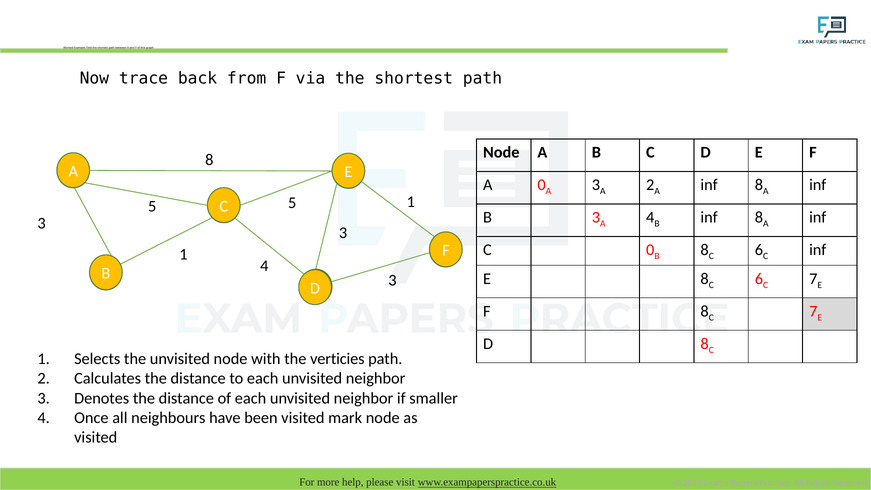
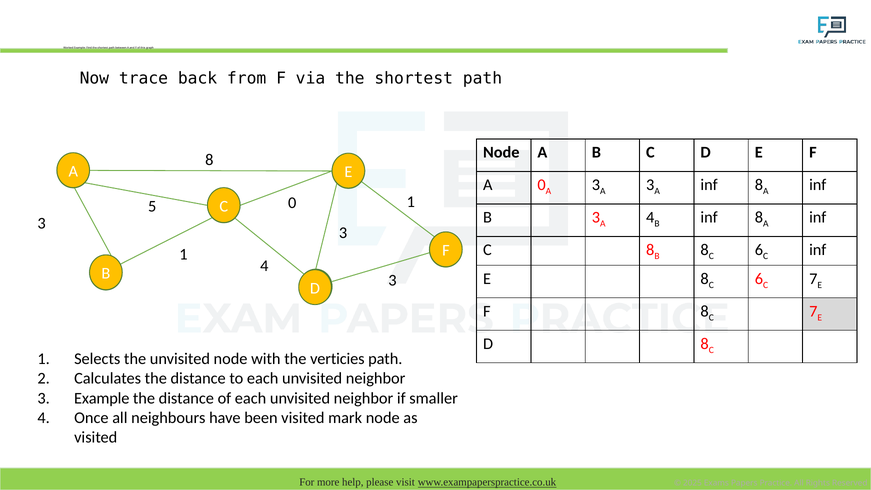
3 A 2: 2 -> 3
5 5: 5 -> 0
C 0: 0 -> 8
3 Denotes: Denotes -> Example
